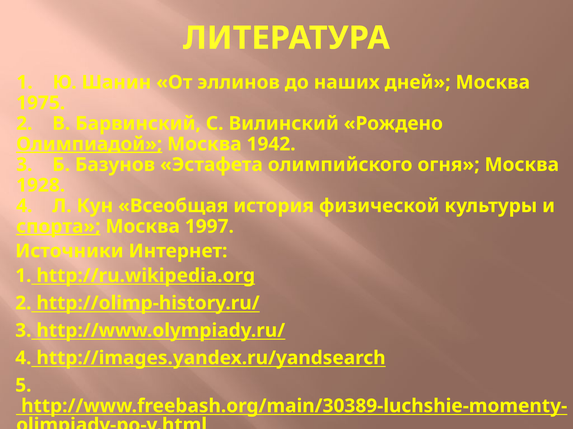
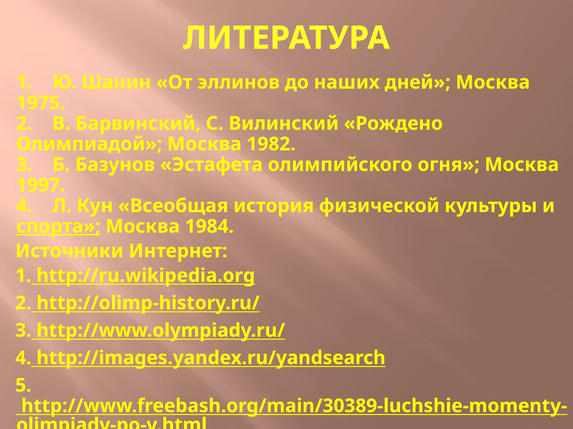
Олимпиадой underline: present -> none
1942: 1942 -> 1982
1928: 1928 -> 1997
1997: 1997 -> 1984
